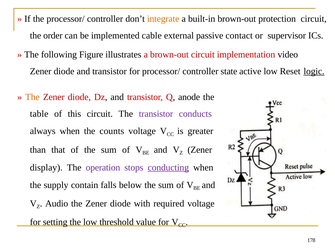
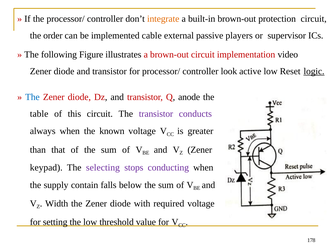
contact: contact -> players
state: state -> look
The at (32, 97) colour: orange -> blue
counts: counts -> known
display: display -> keypad
operation: operation -> selecting
conducting underline: present -> none
Audio: Audio -> Width
